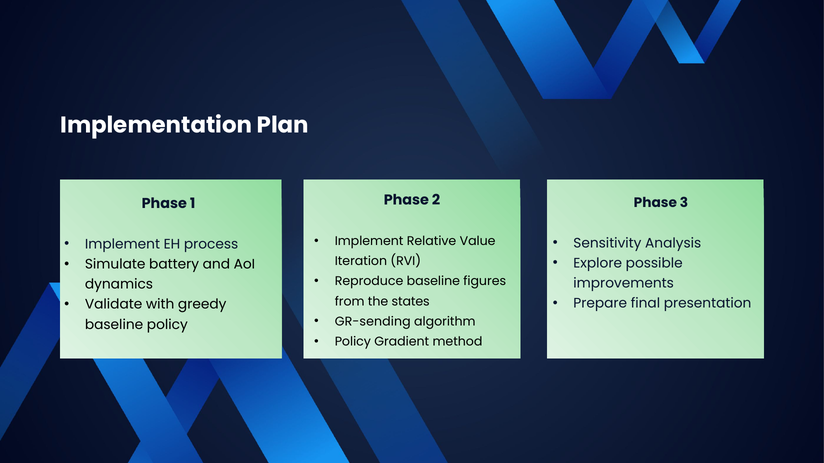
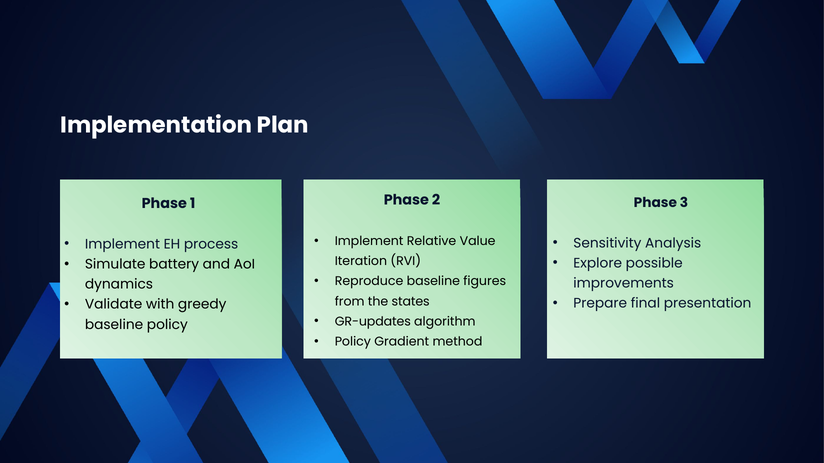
GR-sending: GR-sending -> GR-updates
